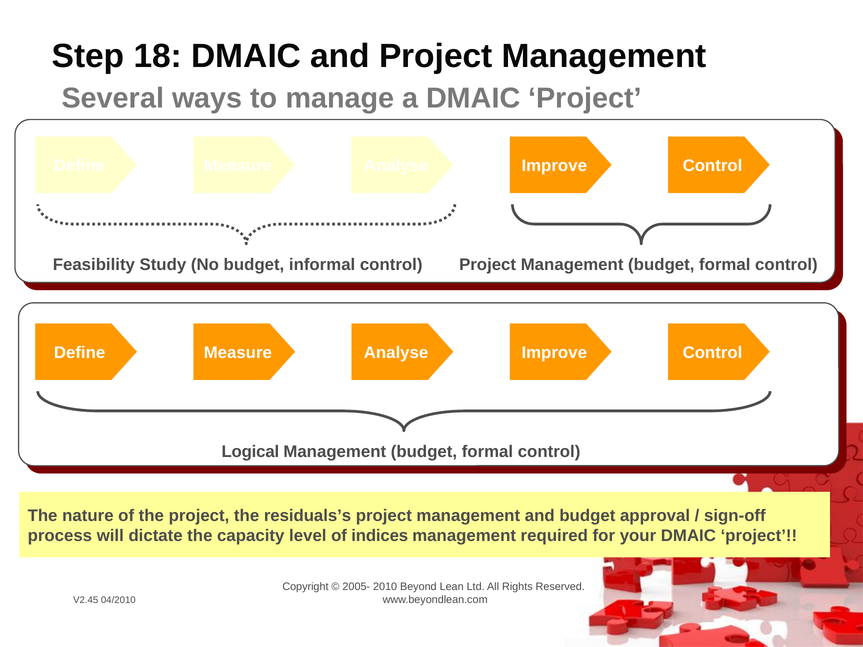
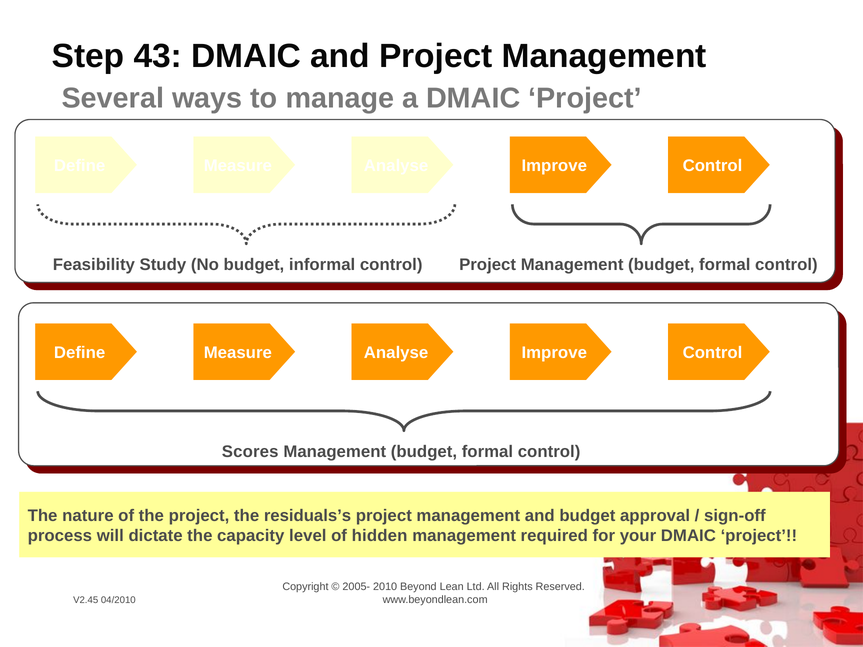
18: 18 -> 43
Logical: Logical -> Scores
indices: indices -> hidden
